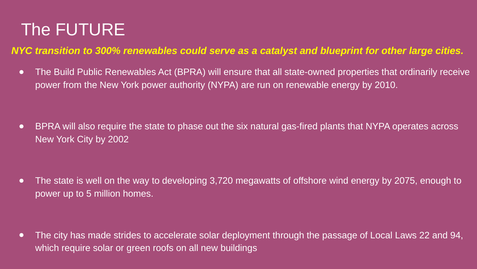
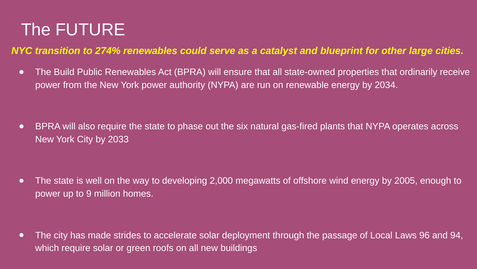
300%: 300% -> 274%
2010: 2010 -> 2034
2002: 2002 -> 2033
3,720: 3,720 -> 2,000
2075: 2075 -> 2005
5: 5 -> 9
22: 22 -> 96
